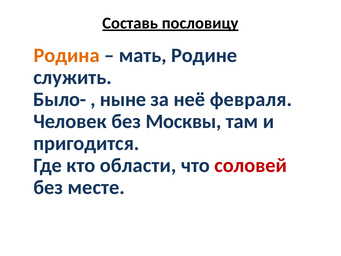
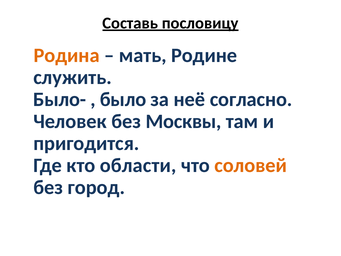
ныне: ныне -> было
февраля: февраля -> согласно
соловей colour: red -> orange
месте: месте -> город
